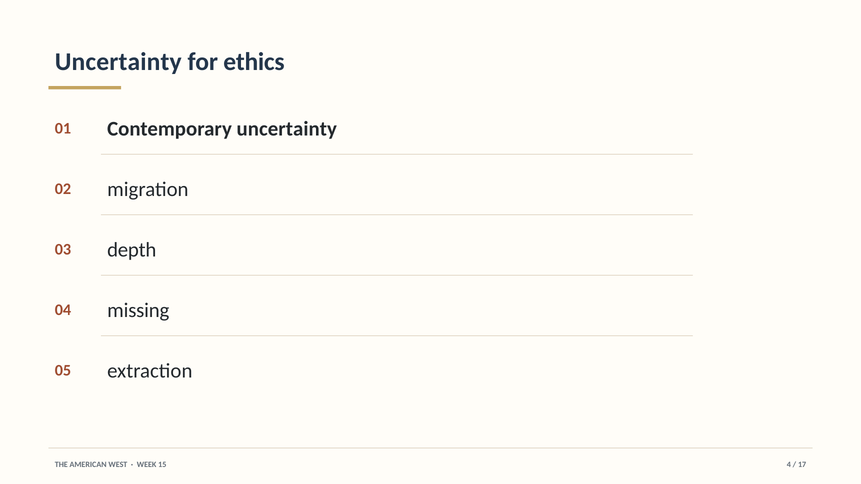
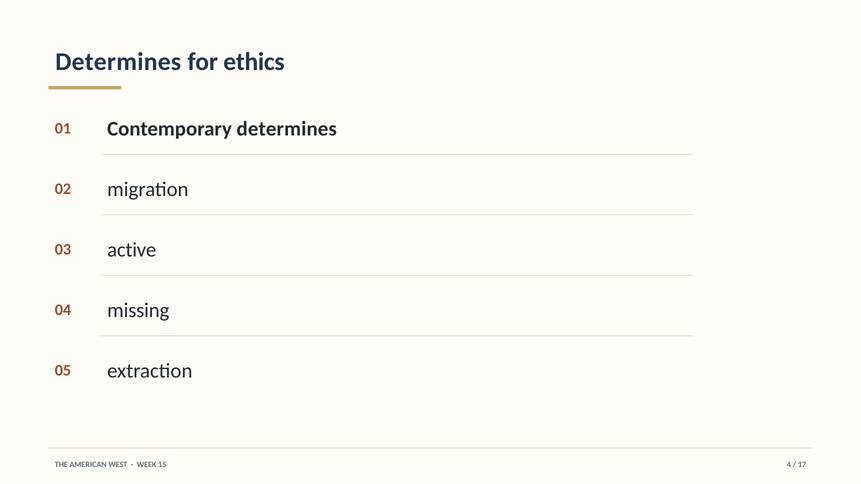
Uncertainty at (118, 62): Uncertainty -> Determines
Contemporary uncertainty: uncertainty -> determines
depth: depth -> active
